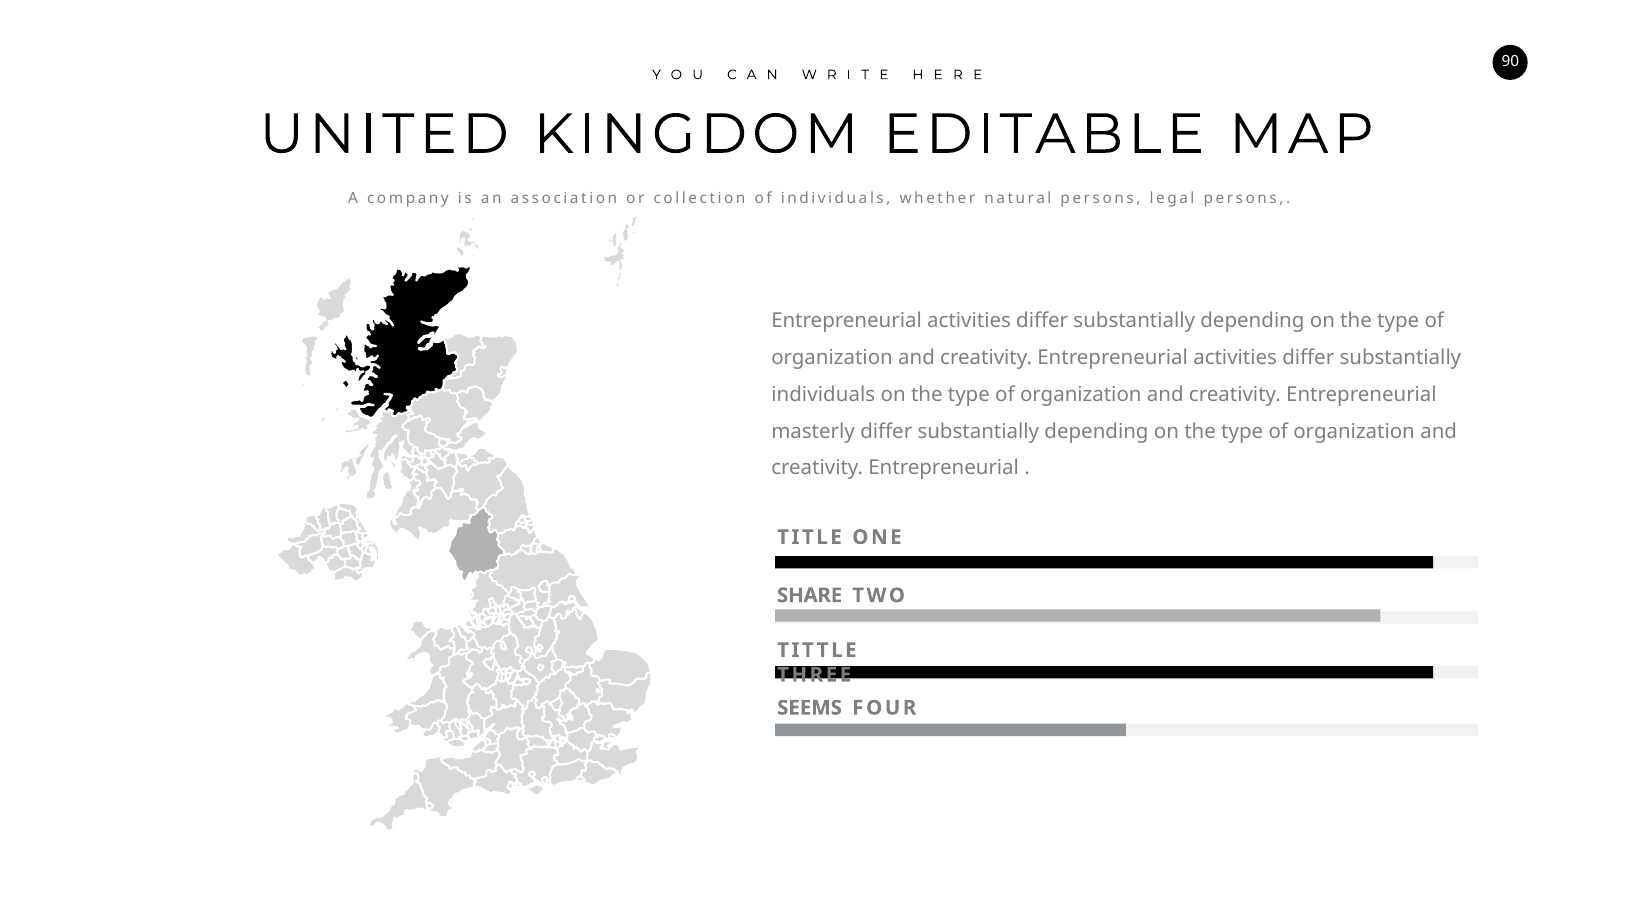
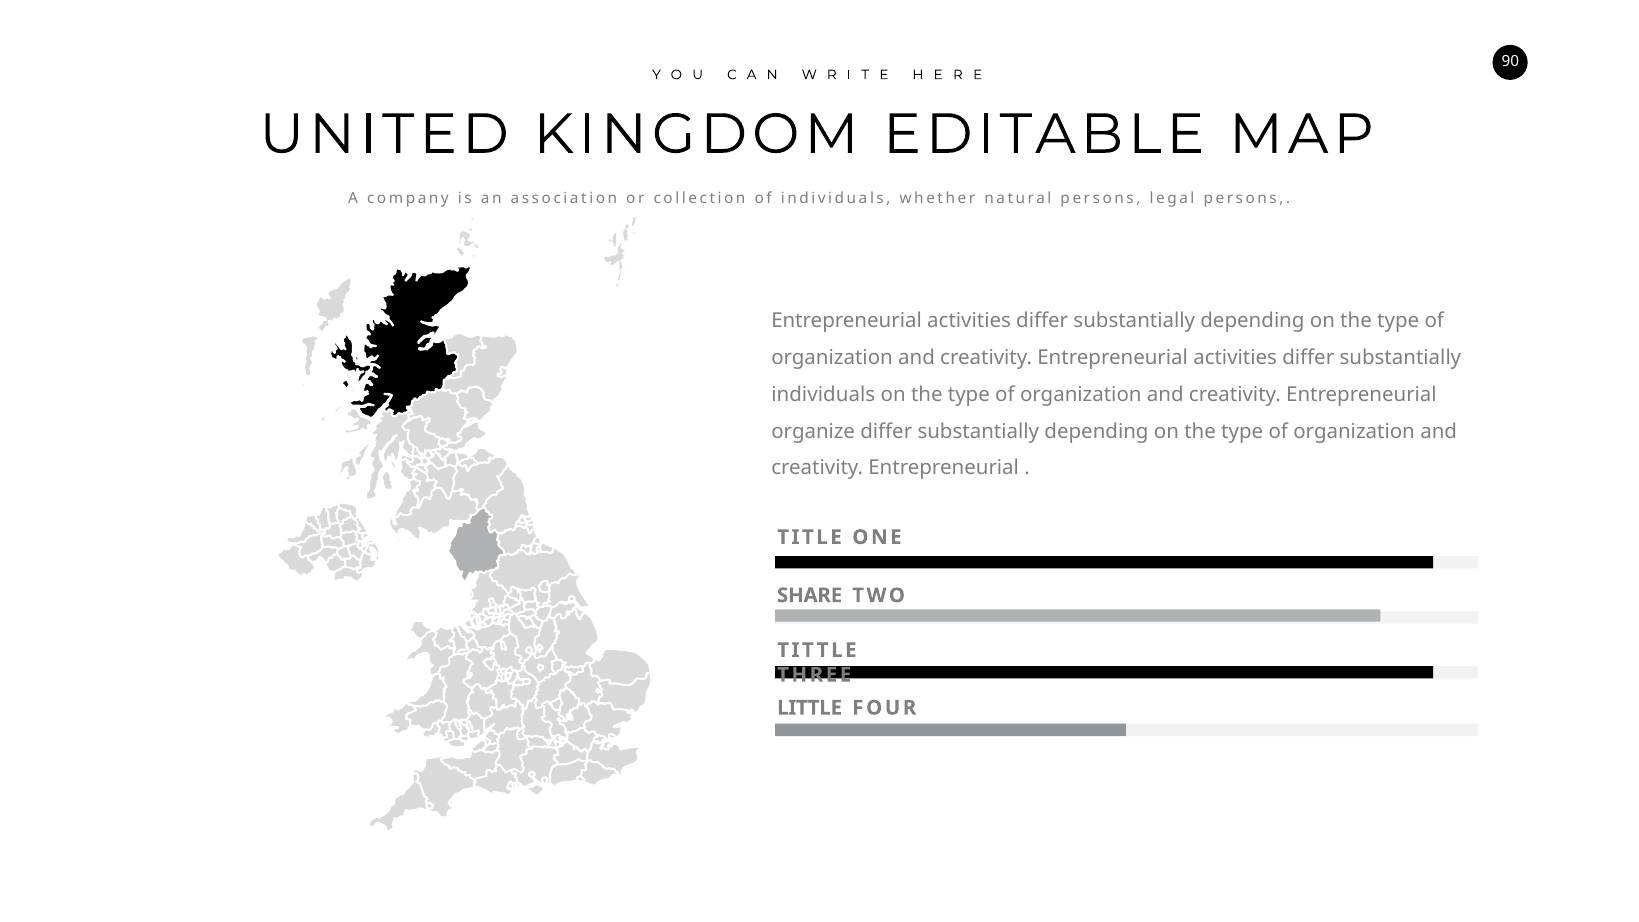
masterly: masterly -> organize
SEEMS: SEEMS -> LITTLE
